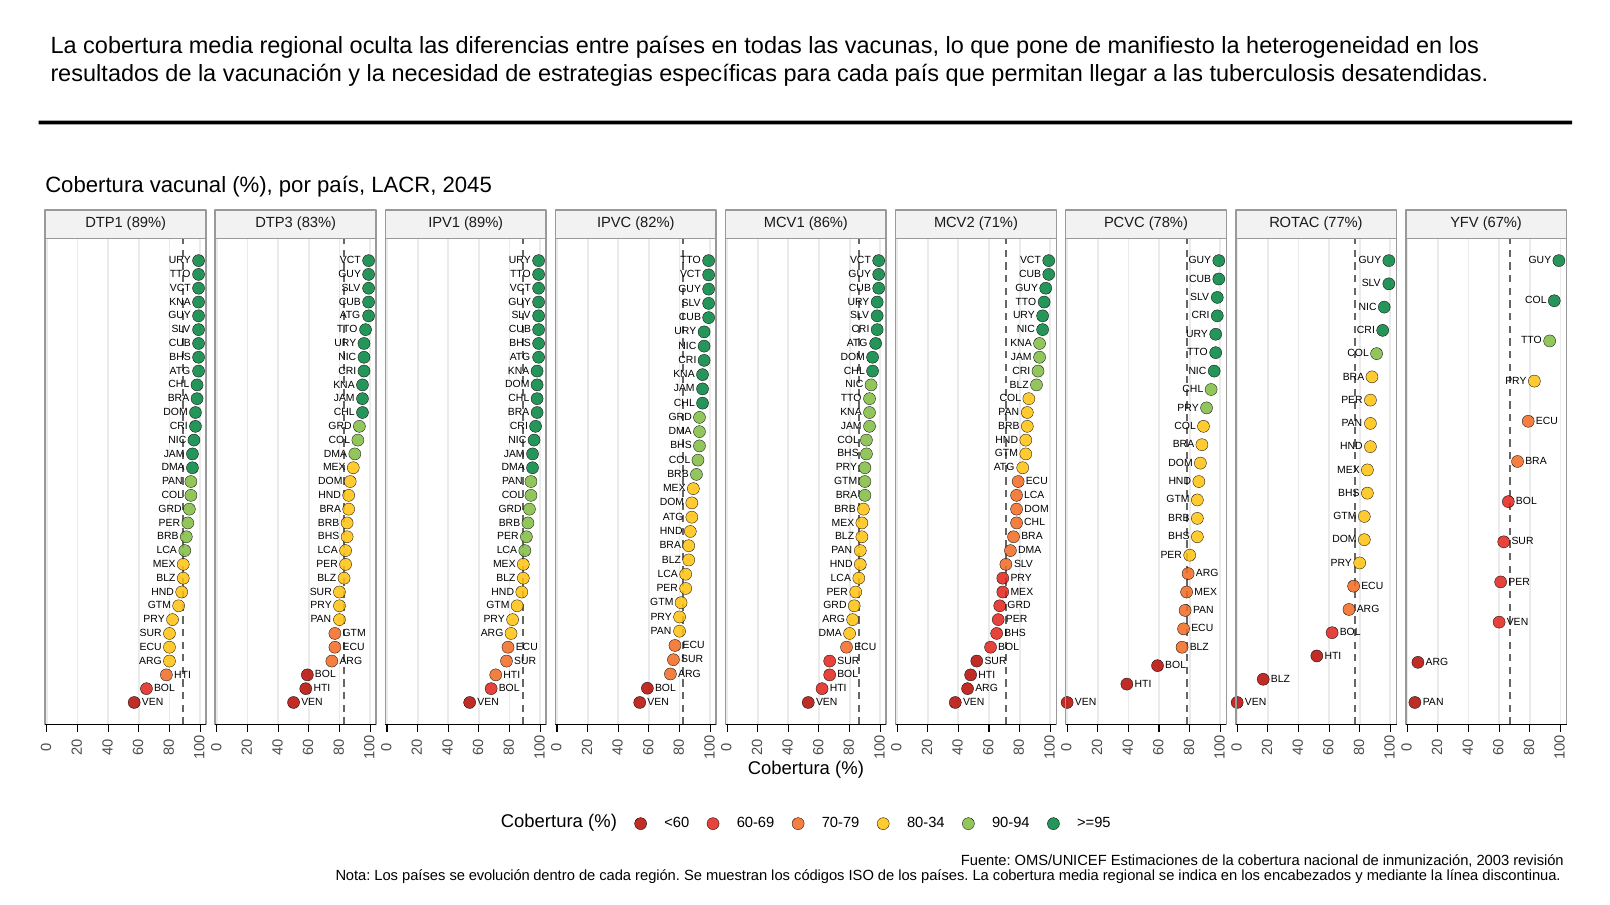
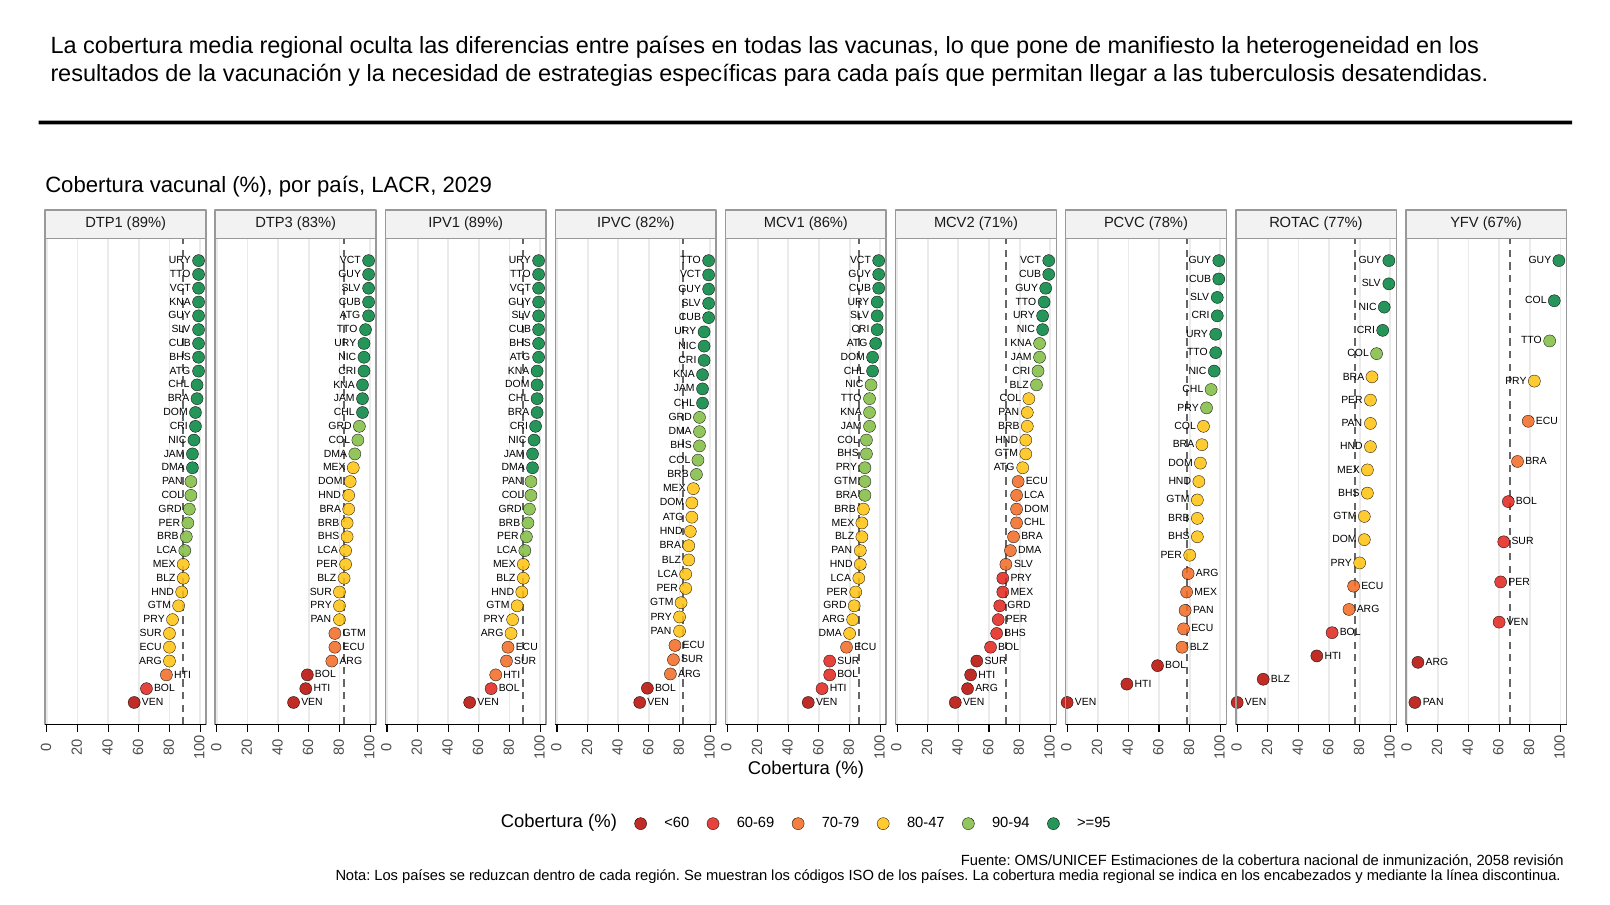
2045: 2045 -> 2029
80-34: 80-34 -> 80-47
2003: 2003 -> 2058
evolución: evolución -> reduzcan
